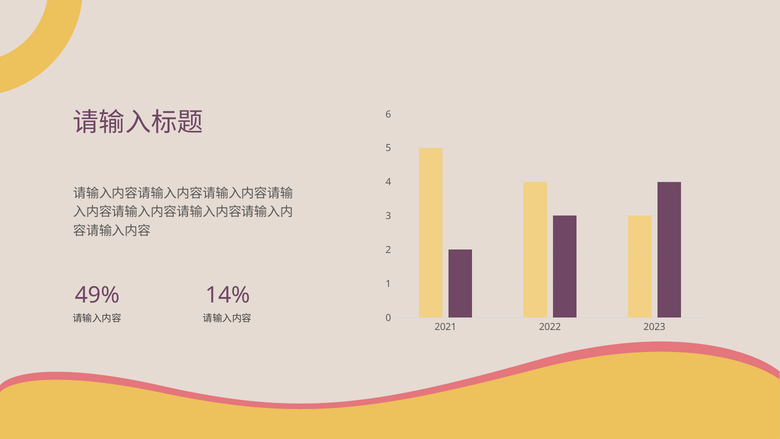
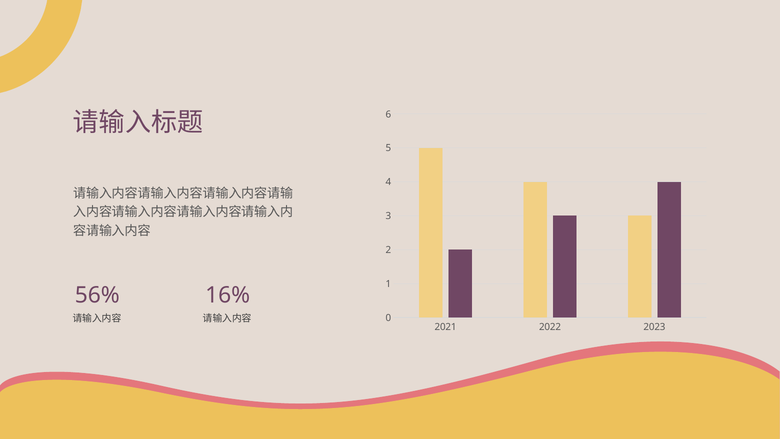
49%: 49% -> 56%
14%: 14% -> 16%
